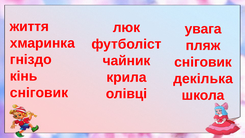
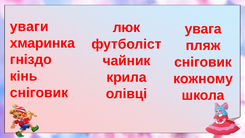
життя: життя -> уваги
декілька: декілька -> кожному
